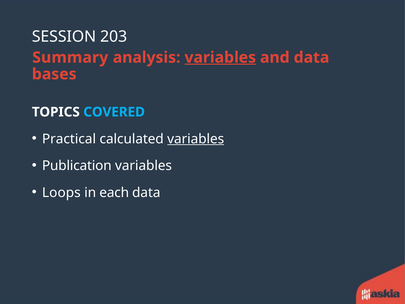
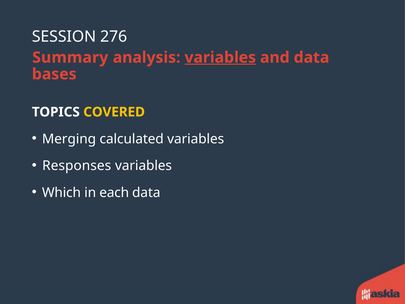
203: 203 -> 276
COVERED colour: light blue -> yellow
Practical: Practical -> Merging
variables at (196, 139) underline: present -> none
Publication: Publication -> Responses
Loops: Loops -> Which
